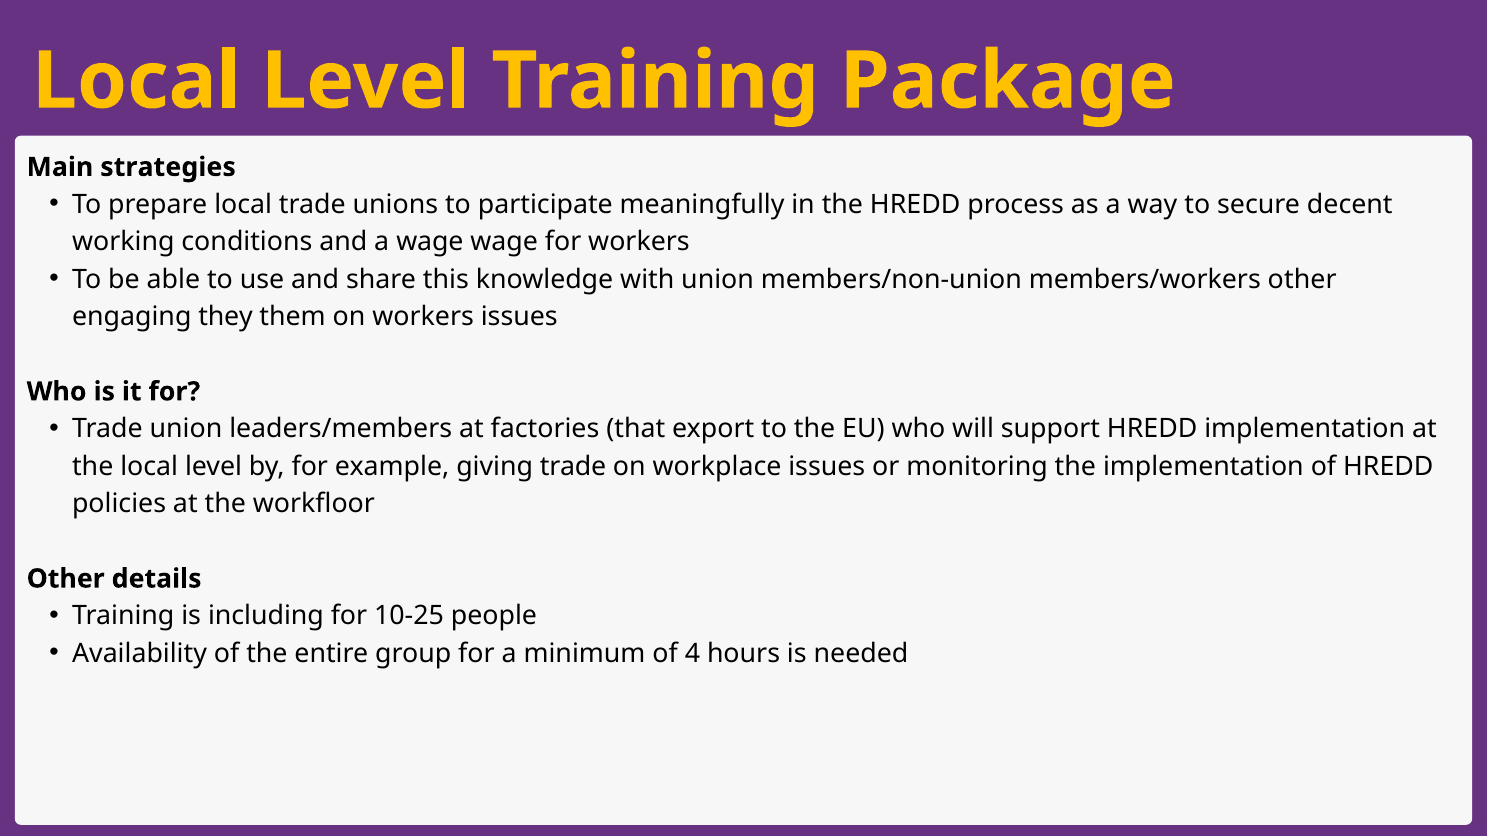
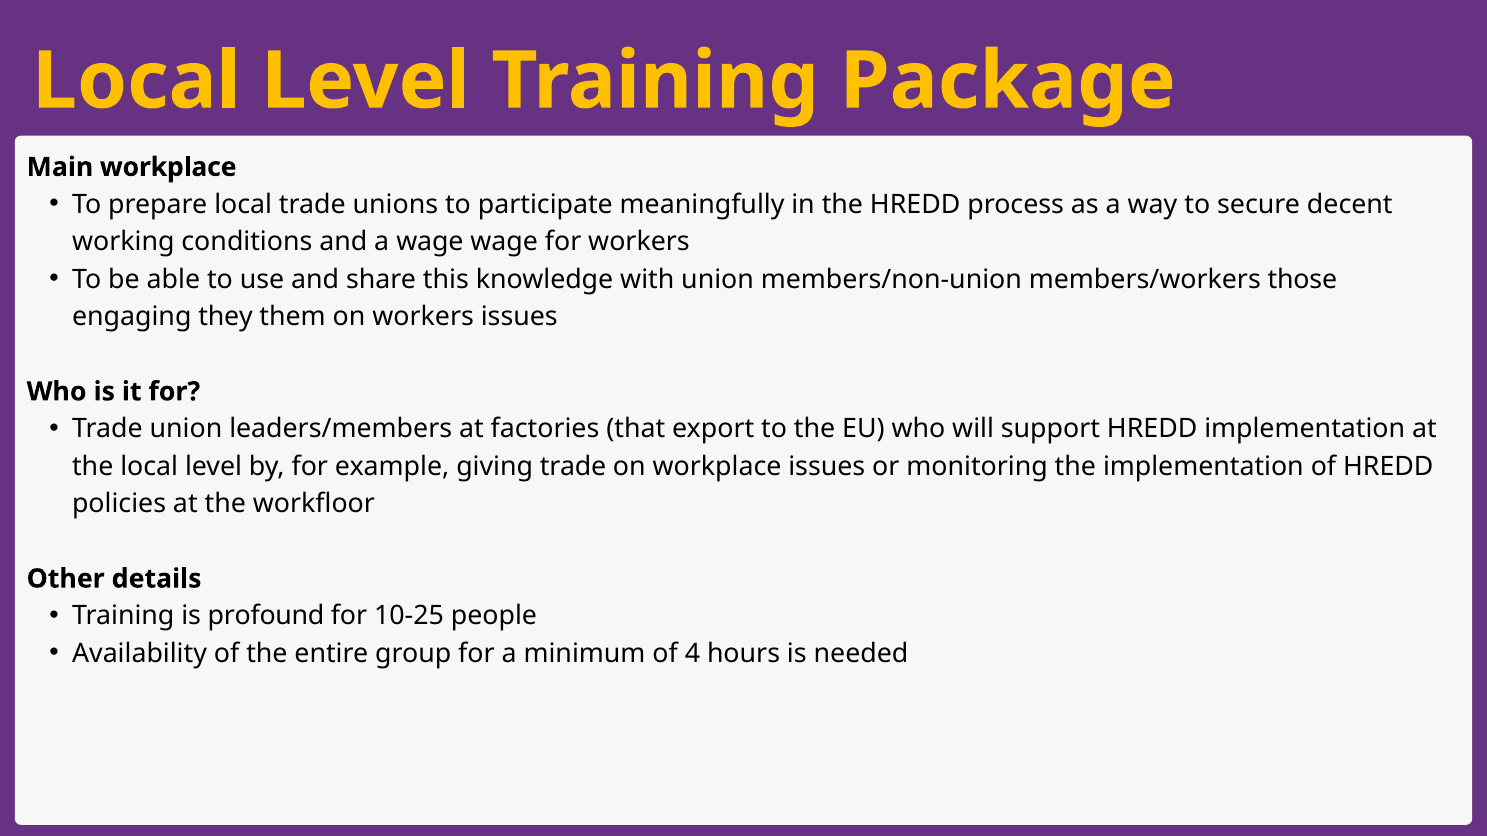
Main strategies: strategies -> workplace
members/workers other: other -> those
including: including -> profound
